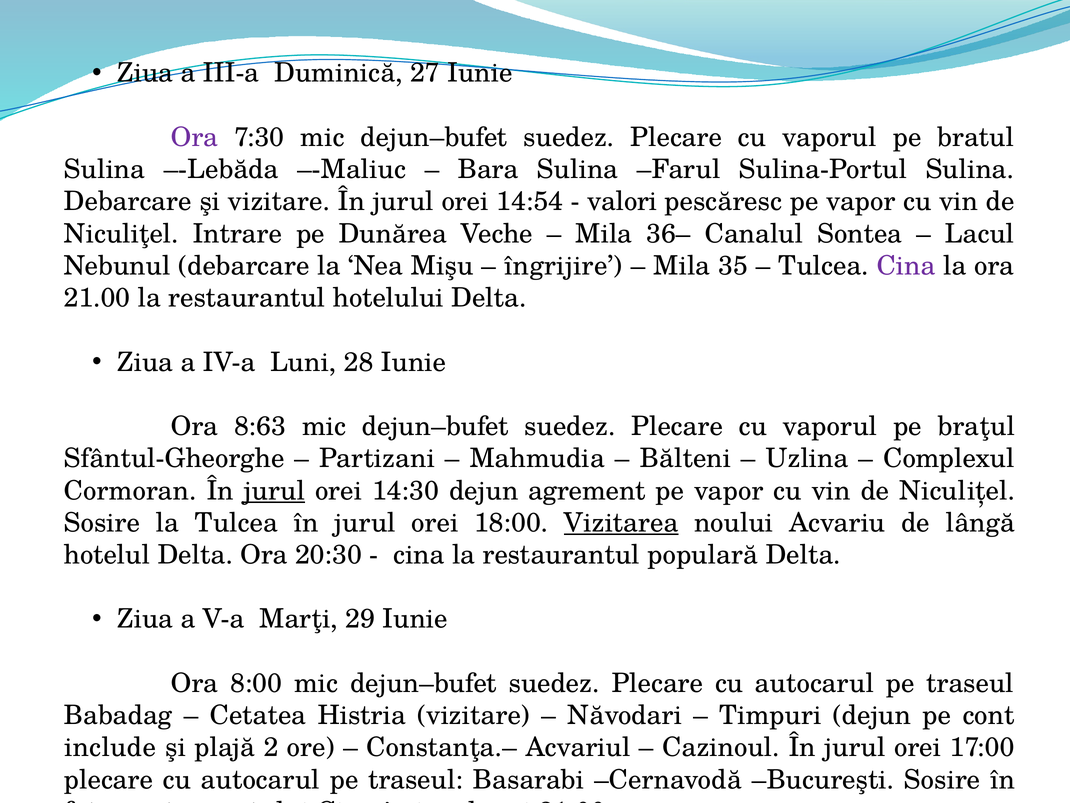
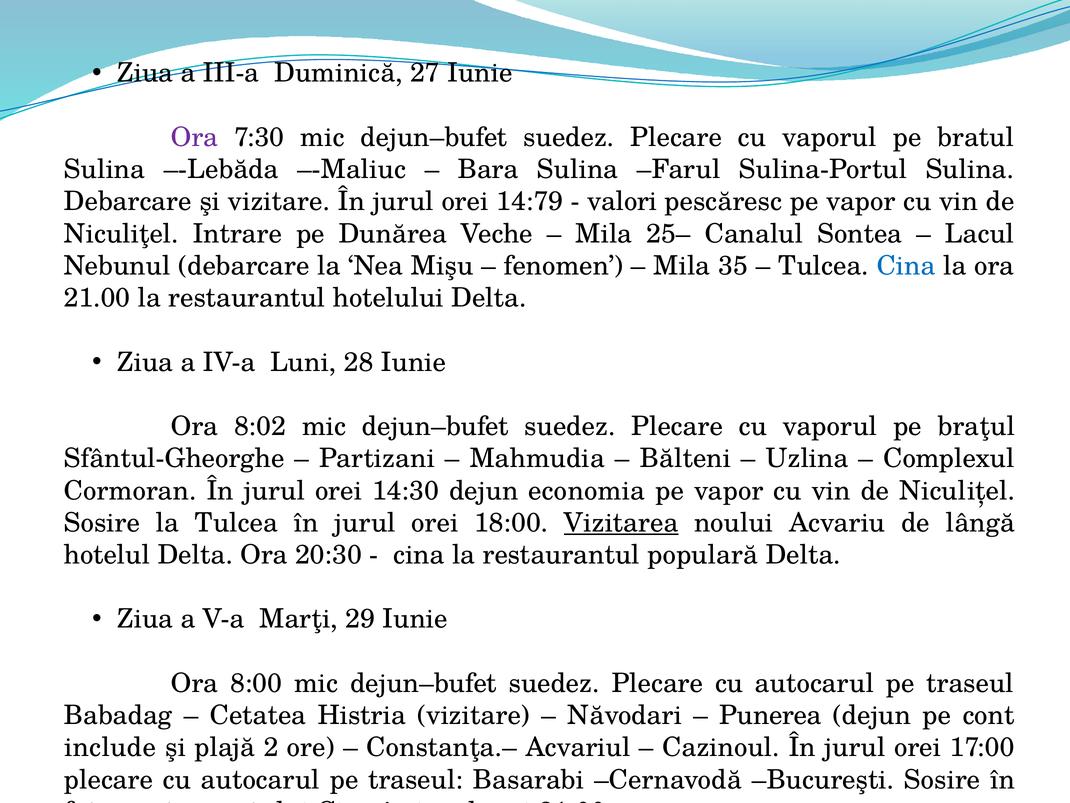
14:54: 14:54 -> 14:79
36–: 36– -> 25–
îngrijire: îngrijire -> fenomen
Cina at (906, 266) colour: purple -> blue
8:63: 8:63 -> 8:02
jurul at (274, 490) underline: present -> none
agrement: agrement -> economia
Timpuri: Timpuri -> Punerea
